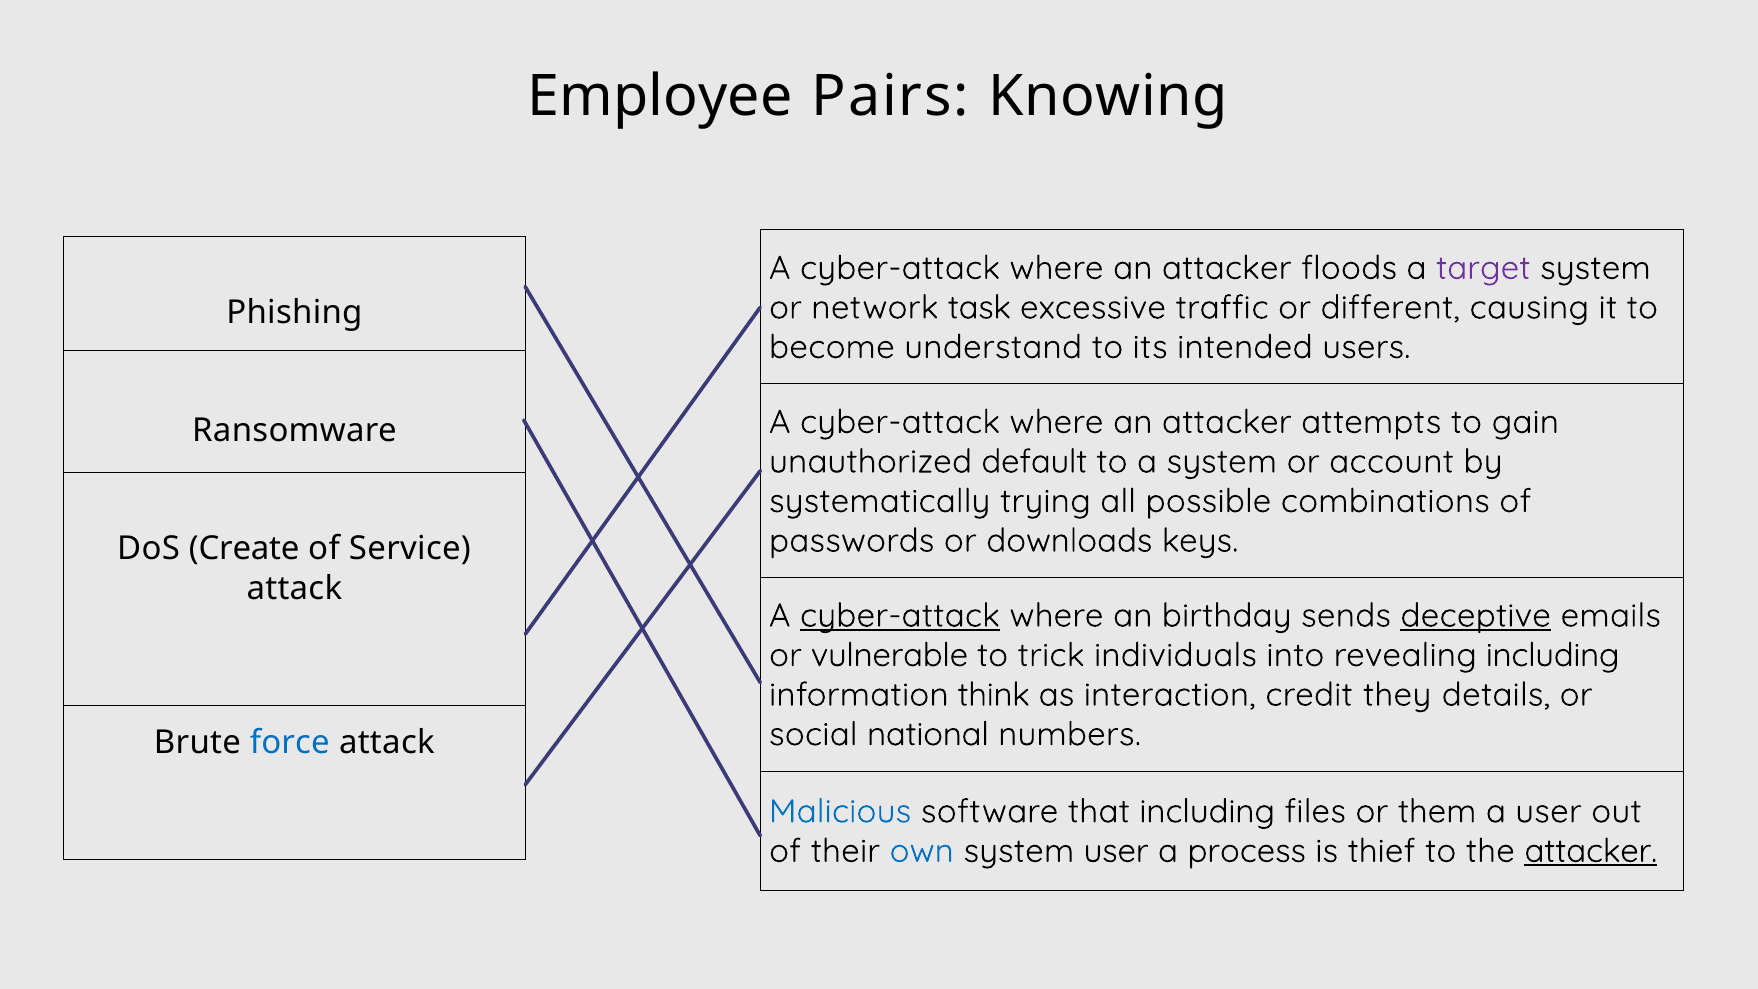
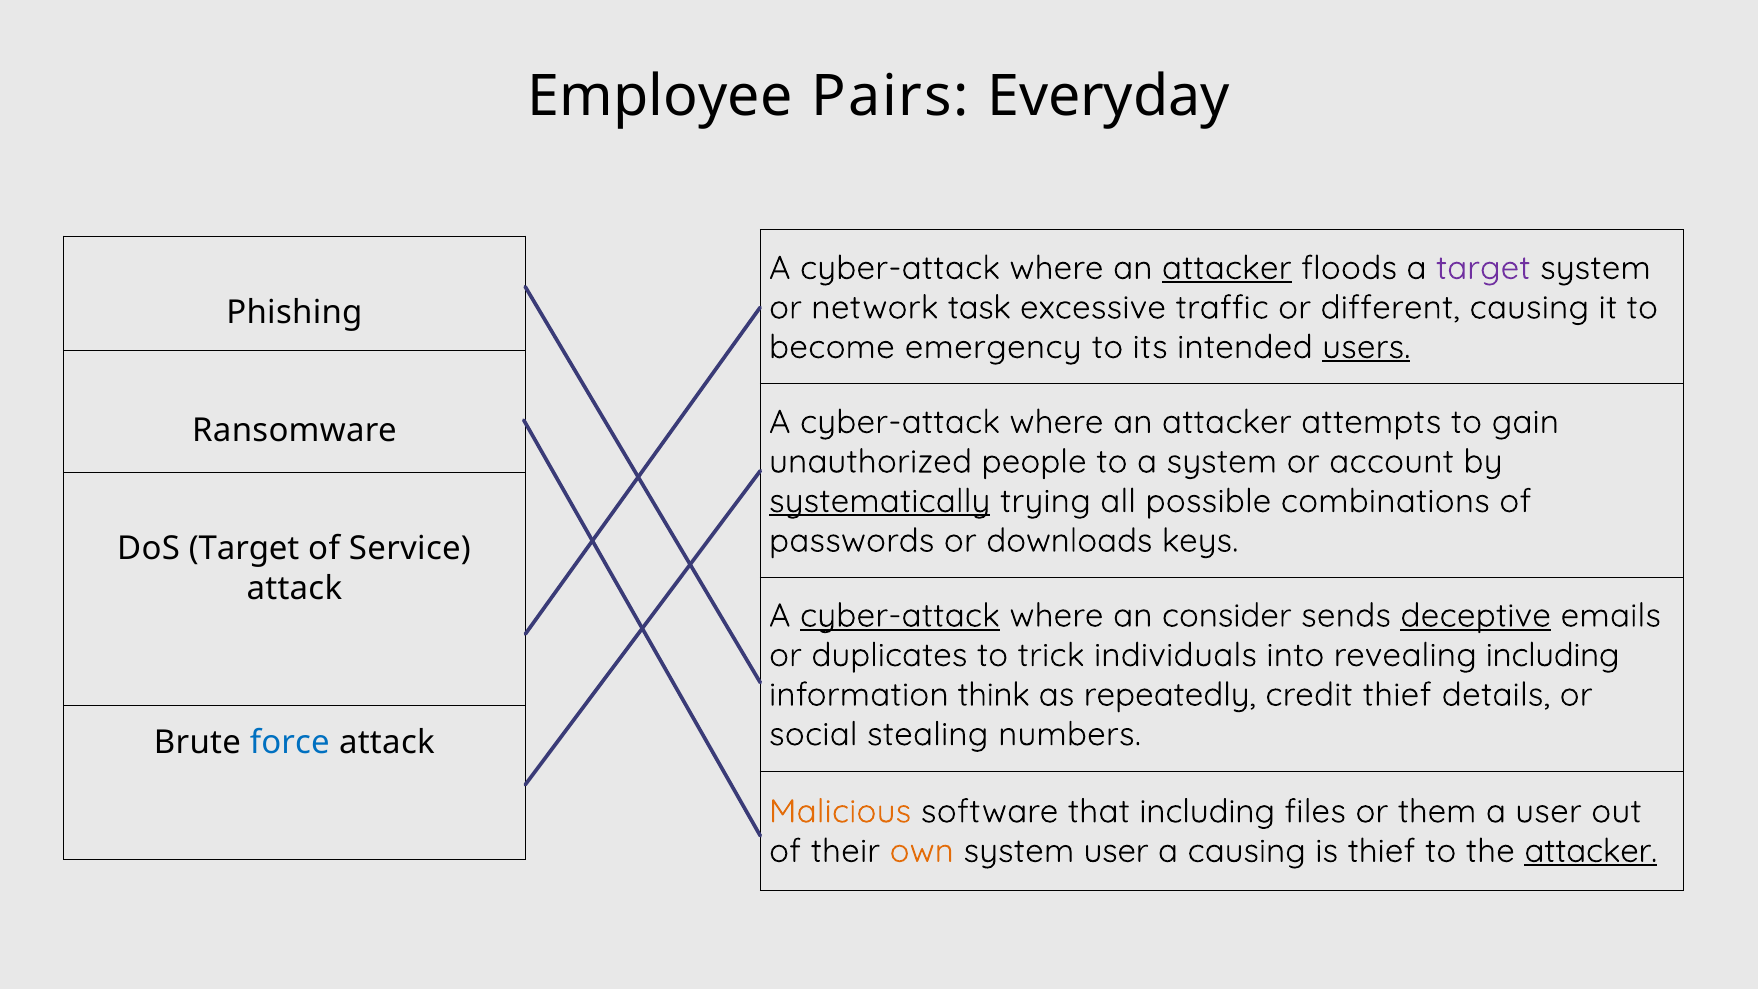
Knowing: Knowing -> Everyday
attacker at (1227, 268) underline: none -> present
understand: understand -> emergency
users underline: none -> present
default: default -> people
systematically underline: none -> present
DoS Create: Create -> Target
birthday: birthday -> consider
vulnerable: vulnerable -> duplicates
interaction: interaction -> repeatedly
credit they: they -> thief
national: national -> stealing
Malicious colour: blue -> orange
own colour: blue -> orange
a process: process -> causing
